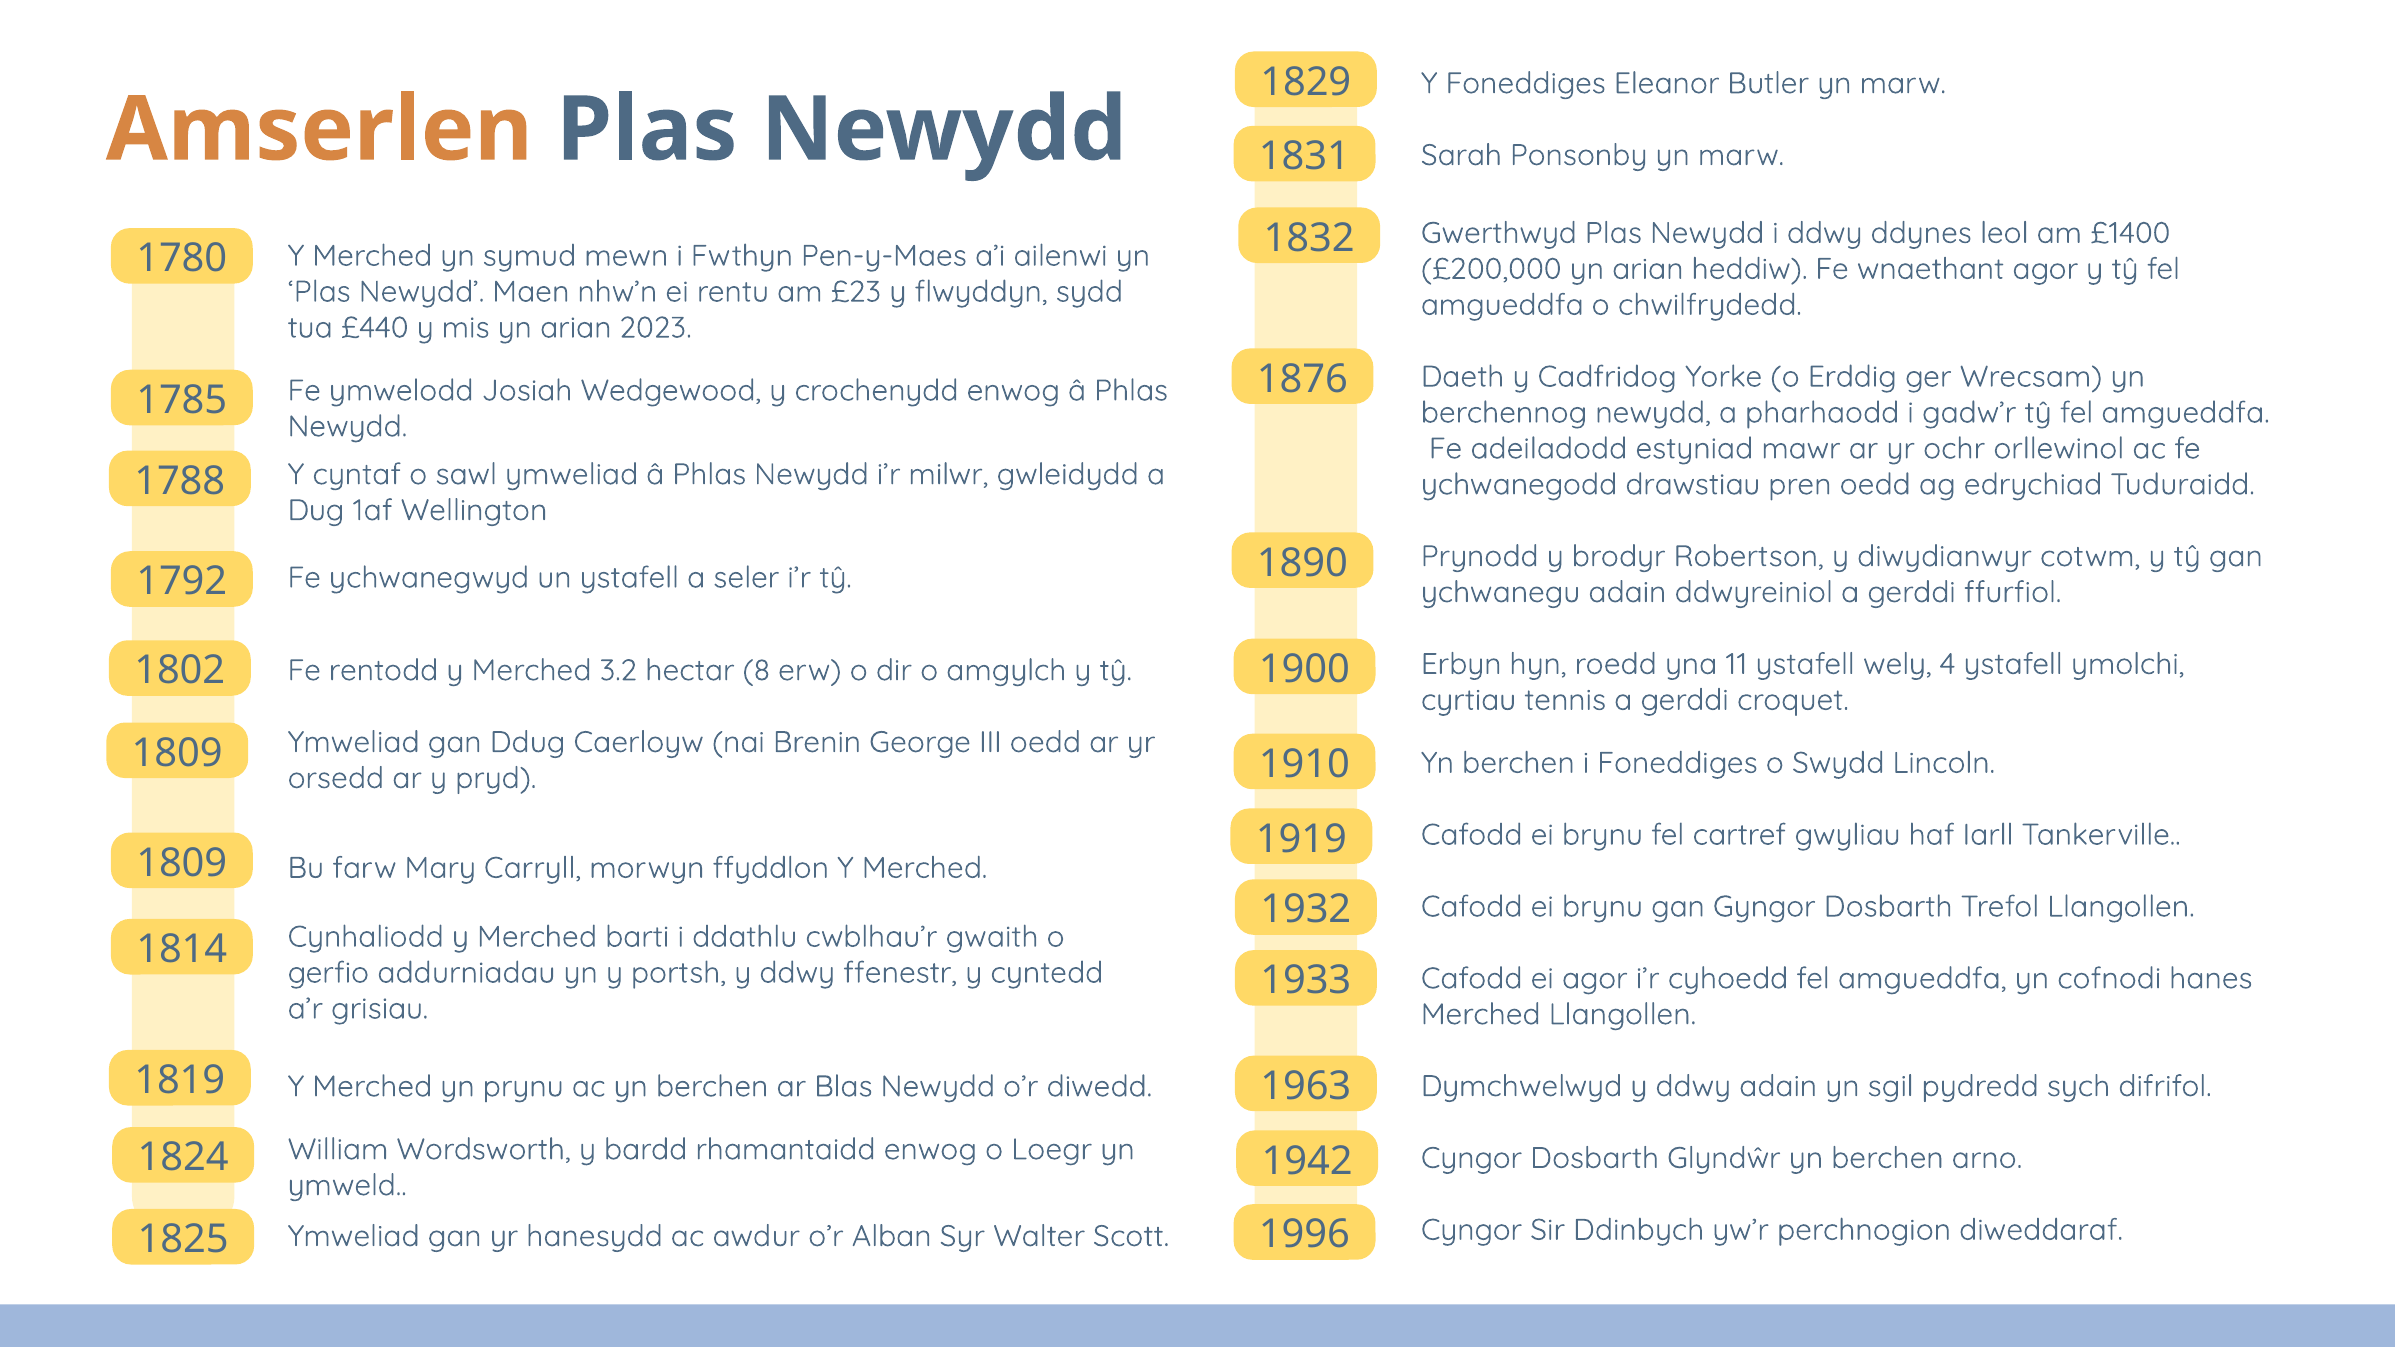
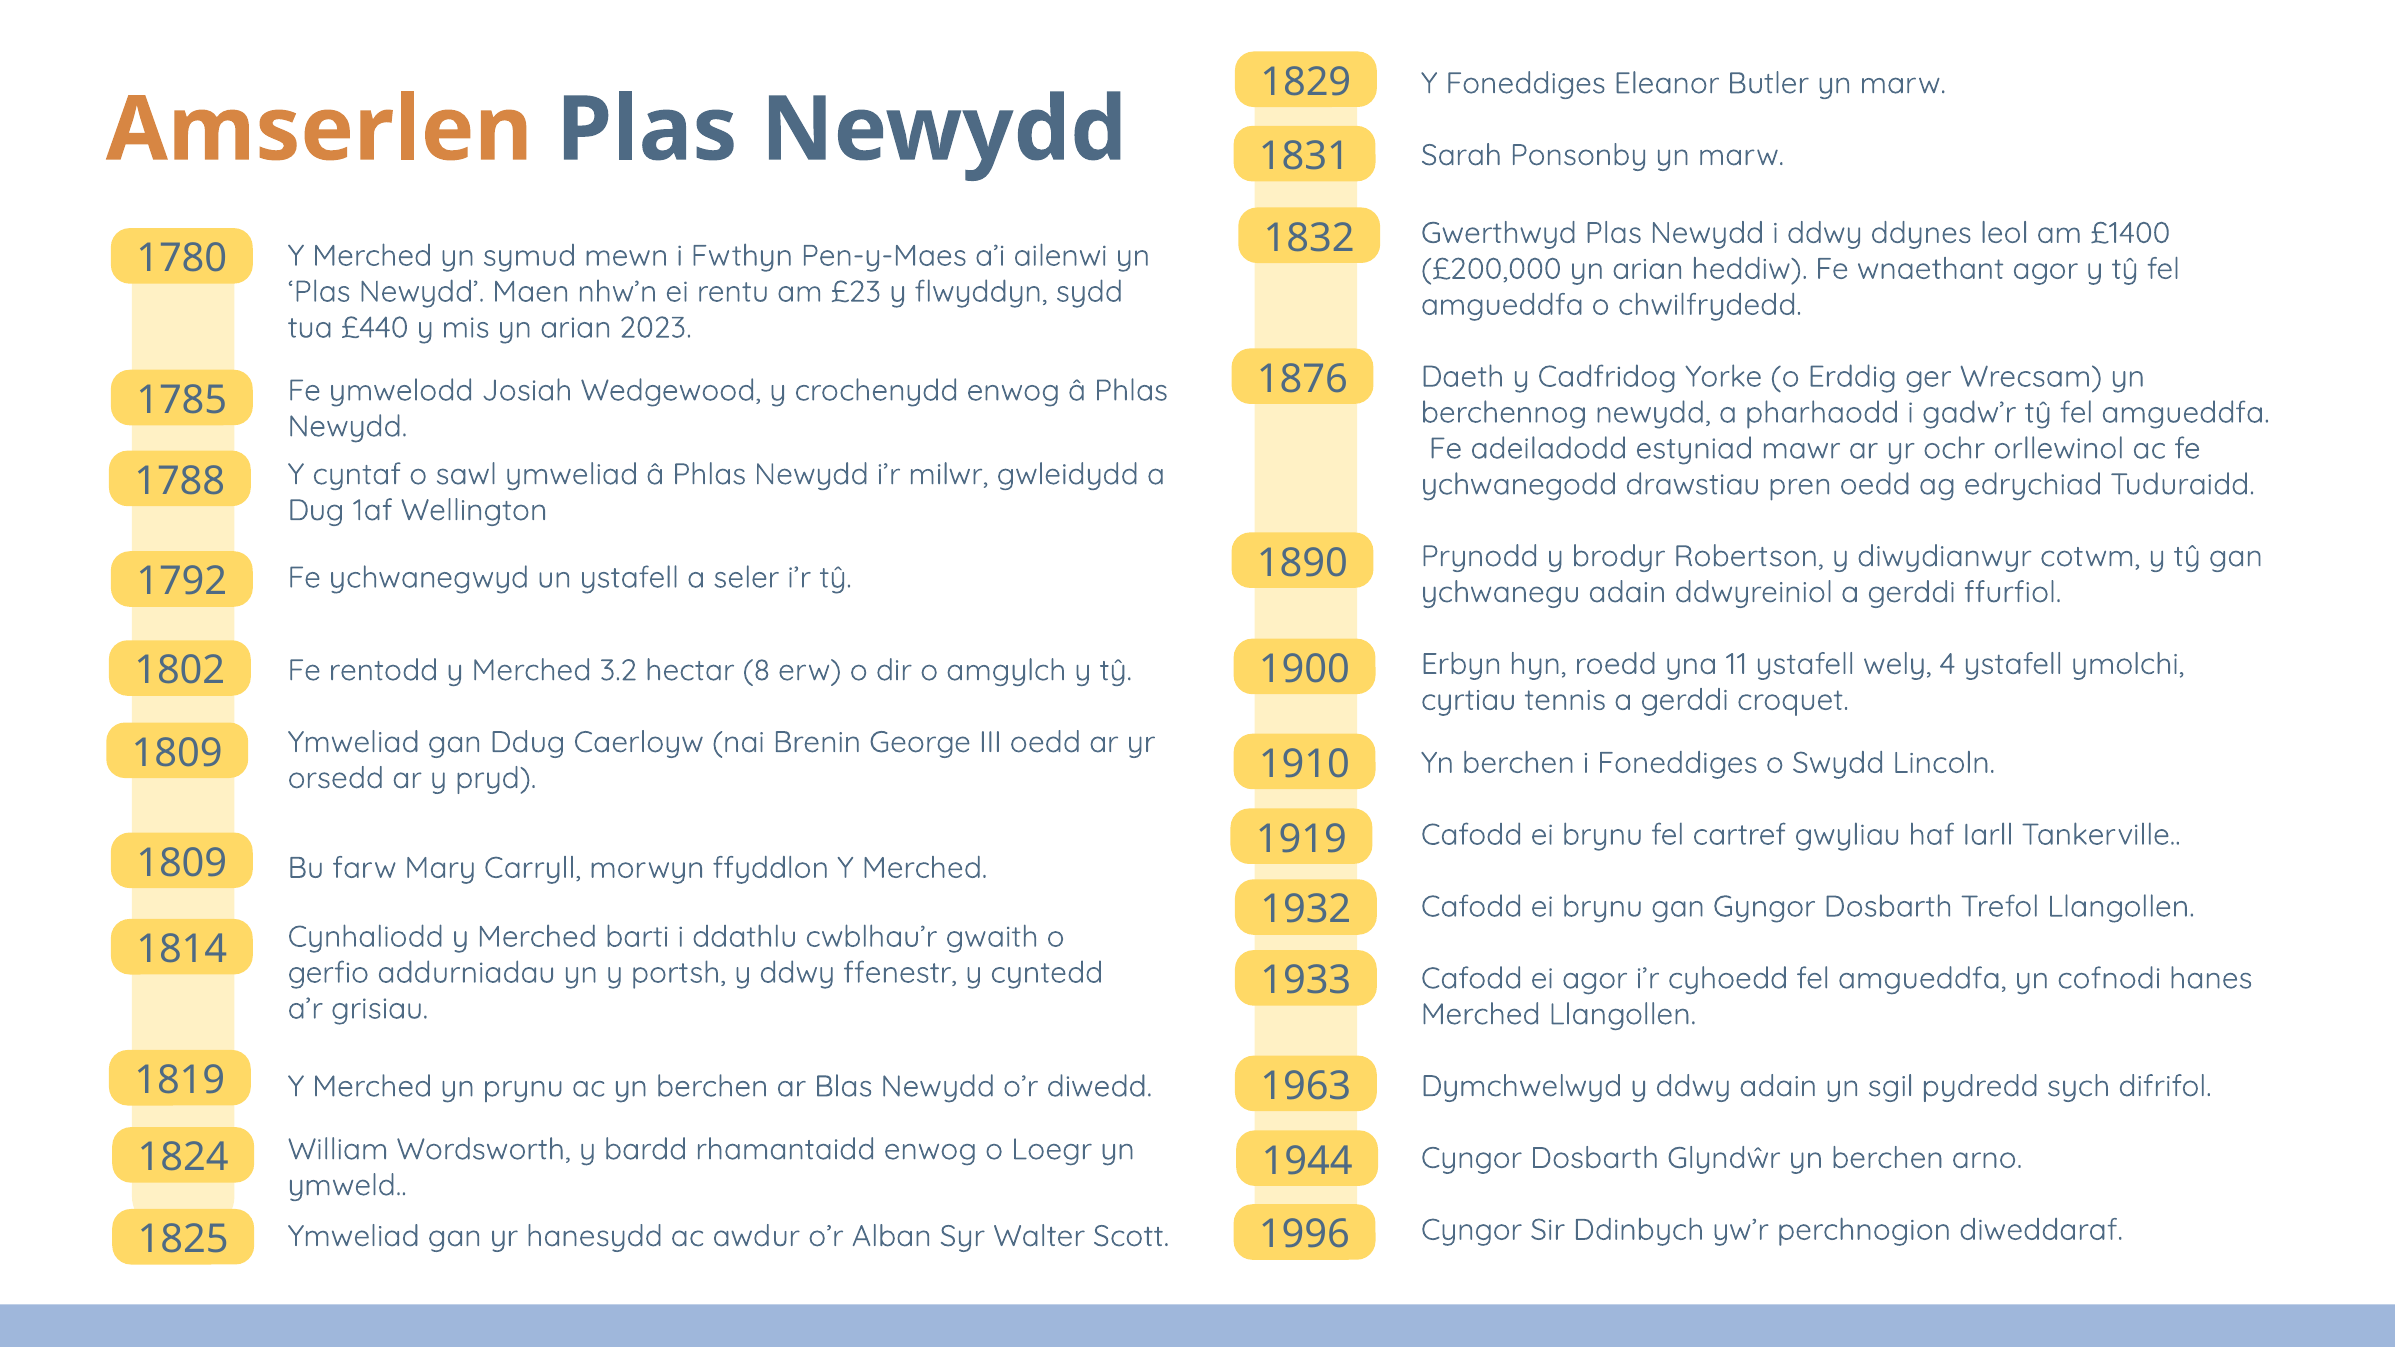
1942: 1942 -> 1944
